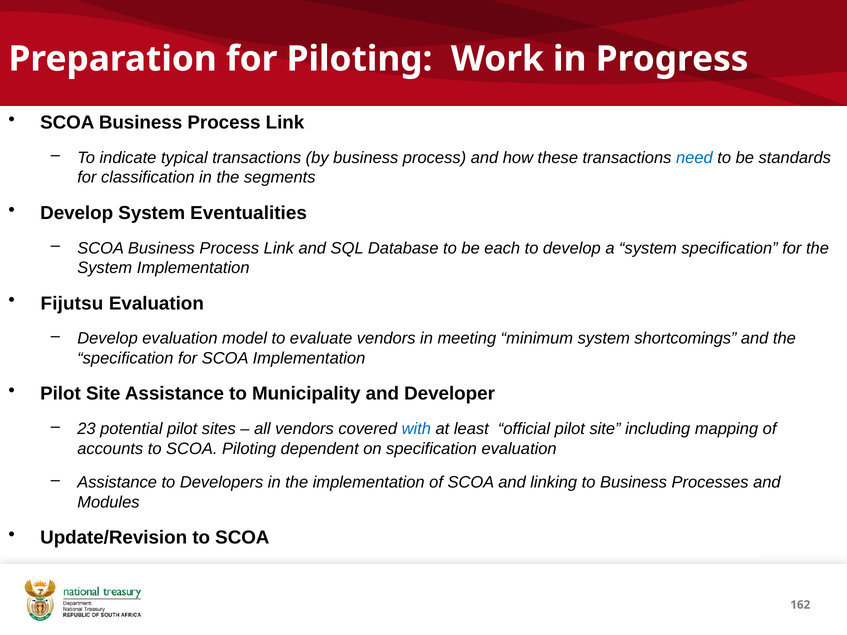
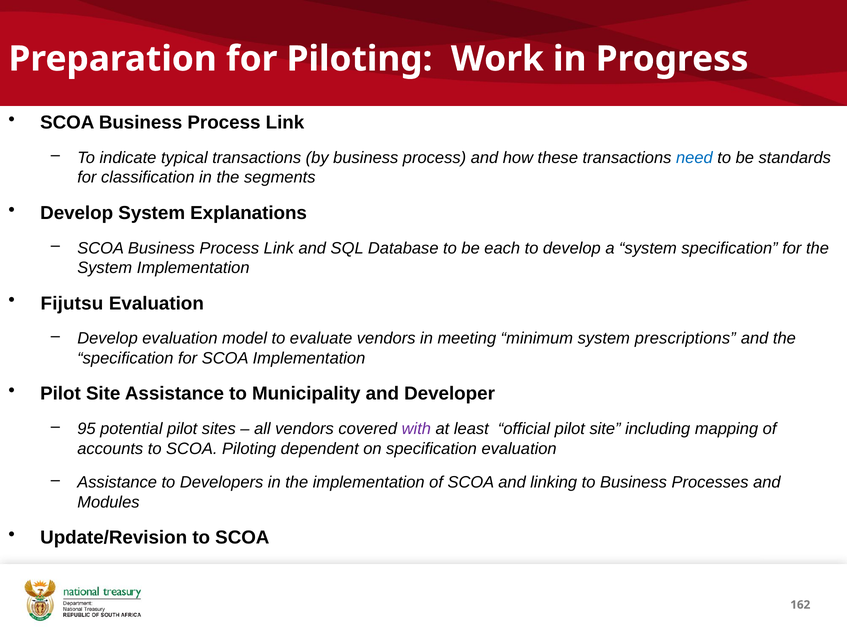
Eventualities: Eventualities -> Explanations
shortcomings: shortcomings -> prescriptions
23: 23 -> 95
with colour: blue -> purple
